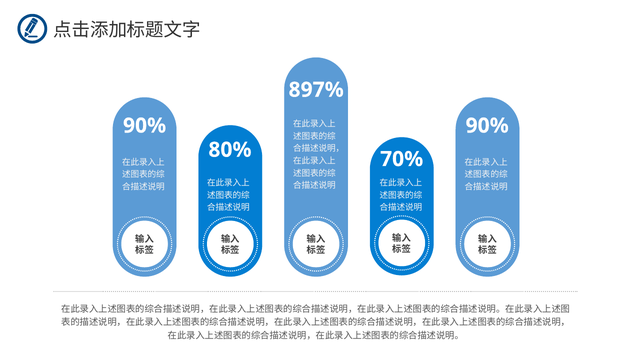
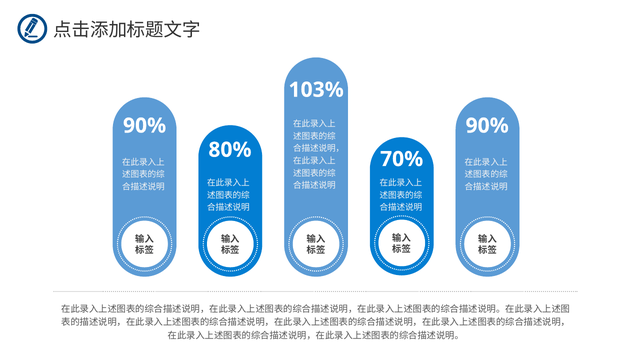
897%: 897% -> 103%
